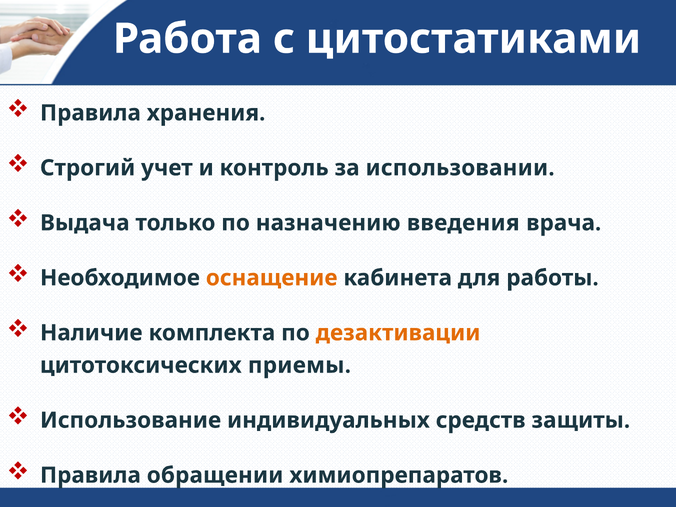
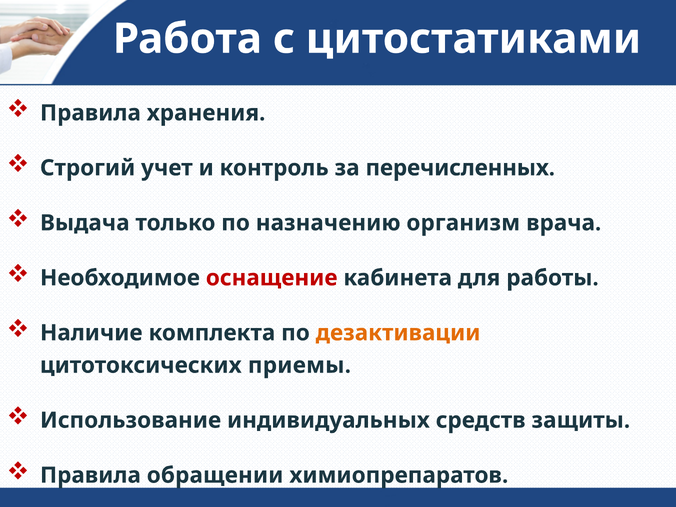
использовании: использовании -> перечисленных
введения: введения -> организм
оснащение colour: orange -> red
